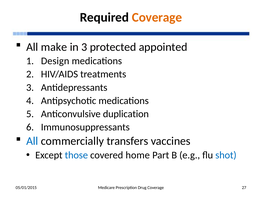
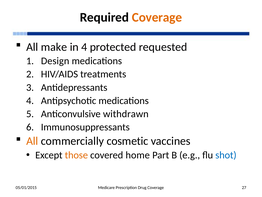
in 3: 3 -> 4
appointed: appointed -> requested
duplication: duplication -> withdrawn
All at (32, 141) colour: blue -> orange
transfers: transfers -> cosmetic
those colour: blue -> orange
